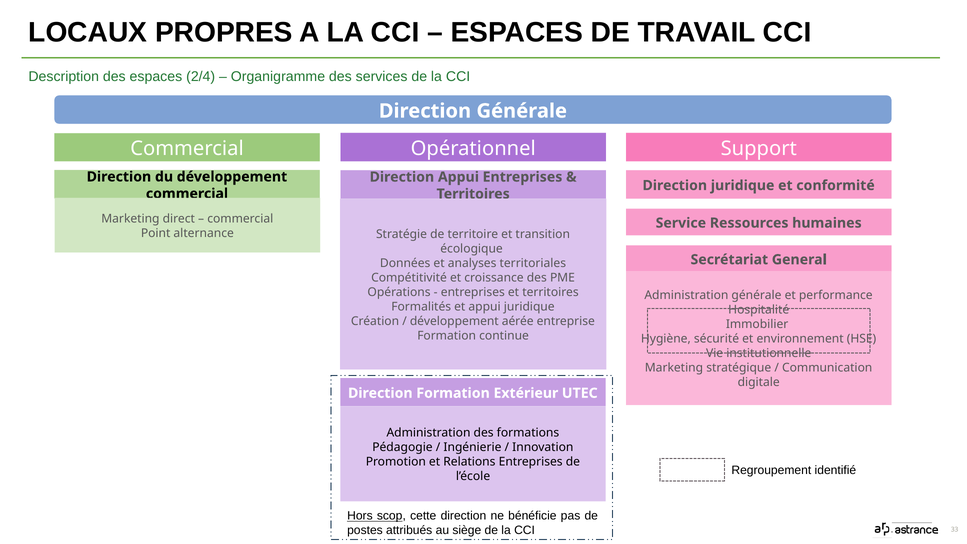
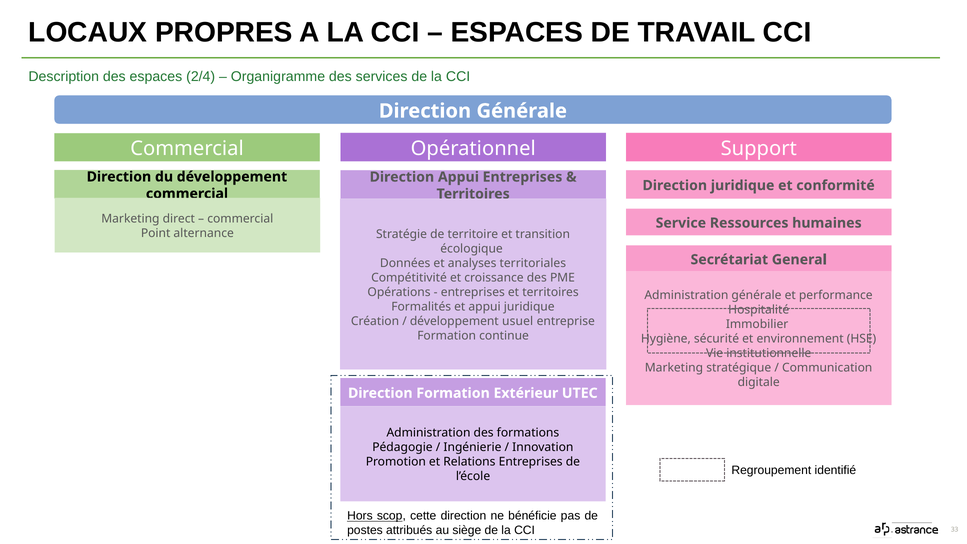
aérée: aérée -> usuel
